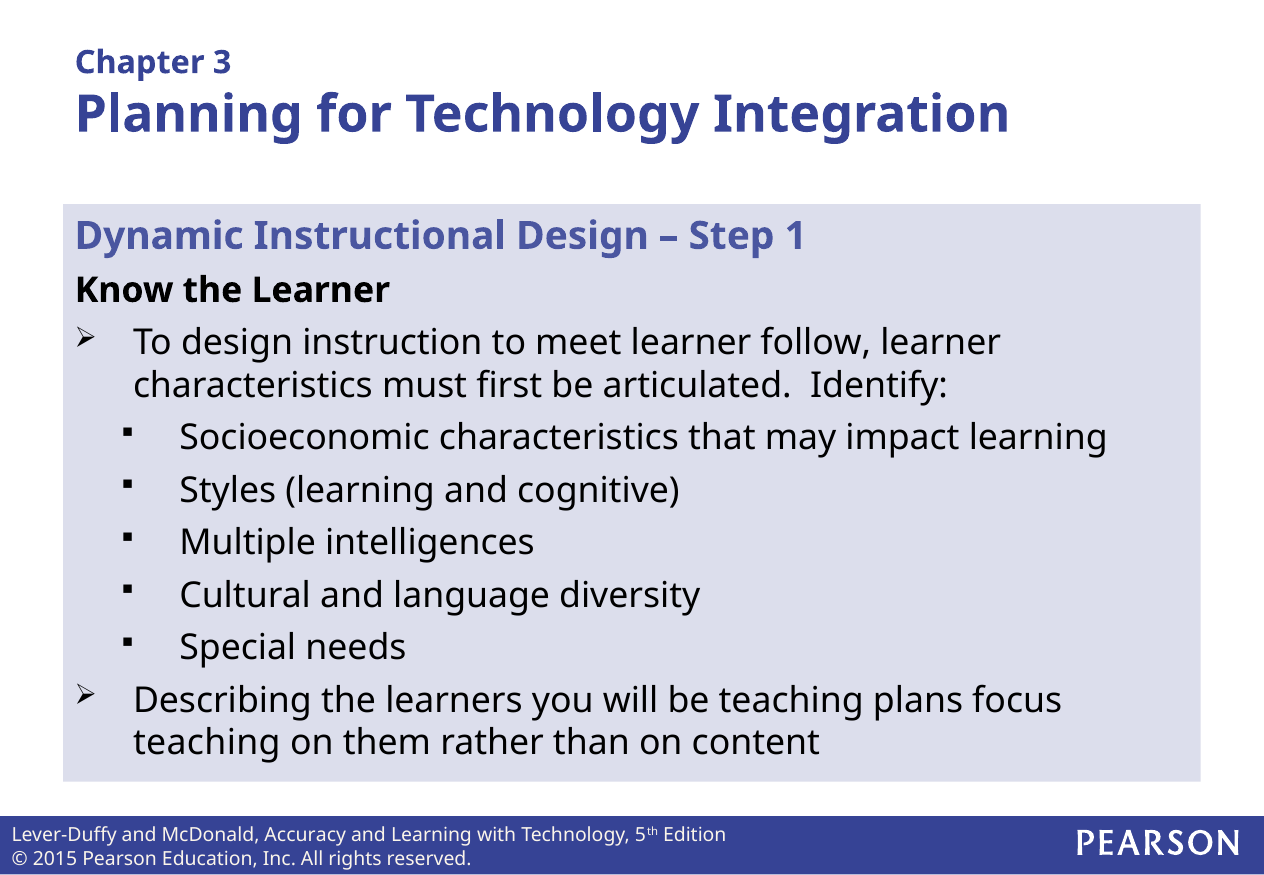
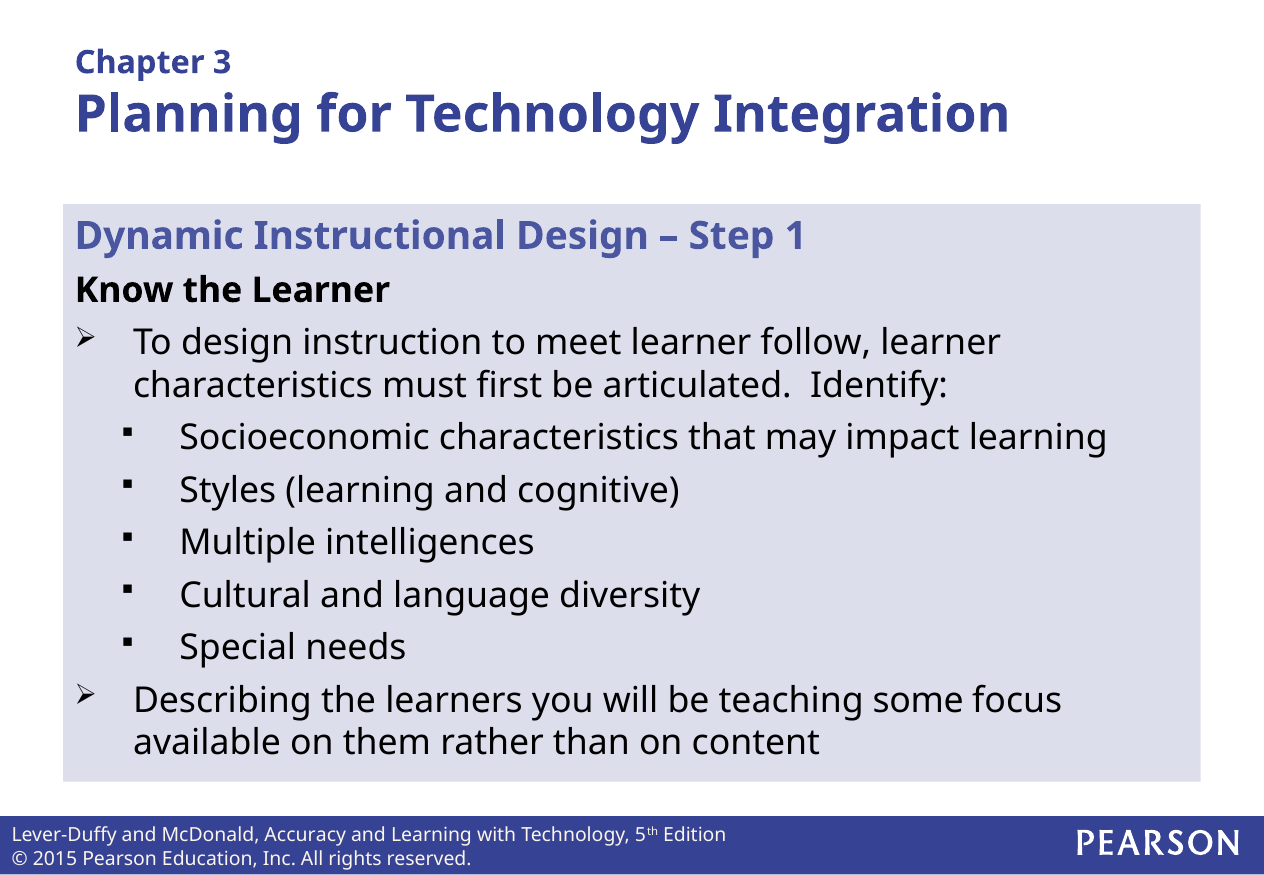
plans: plans -> some
teaching at (207, 743): teaching -> available
